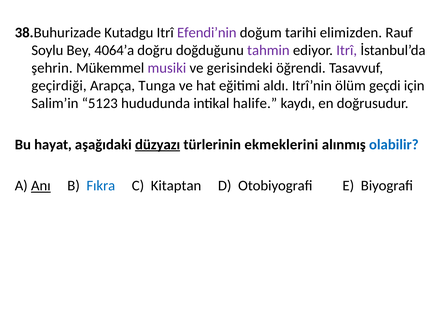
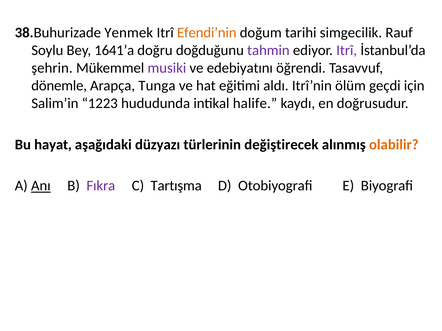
Kutadgu: Kutadgu -> Yenmek
Efendi’nin colour: purple -> orange
elimizden: elimizden -> simgecilik
4064’a: 4064’a -> 1641’a
gerisindeki: gerisindeki -> edebiyatını
geçirdiği: geçirdiği -> dönemle
5123: 5123 -> 1223
düzyazı underline: present -> none
ekmeklerini: ekmeklerini -> değiştirecek
olabilir colour: blue -> orange
Fıkra colour: blue -> purple
Kitaptan: Kitaptan -> Tartışma
